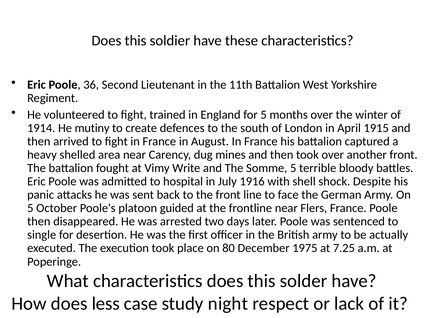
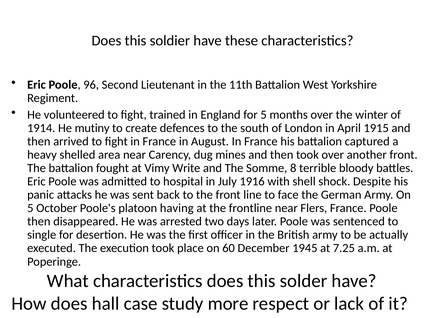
36: 36 -> 96
Somme 5: 5 -> 8
guided: guided -> having
80: 80 -> 60
1975: 1975 -> 1945
less: less -> hall
night: night -> more
